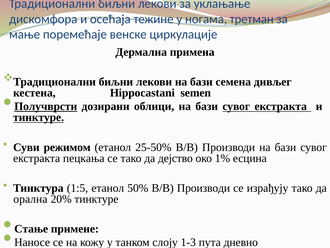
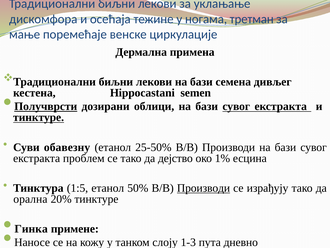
режимом: режимом -> обавезну
пецкања: пецкања -> проблем
Производи at (204, 188) underline: none -> present
Стање: Стање -> Гинка
